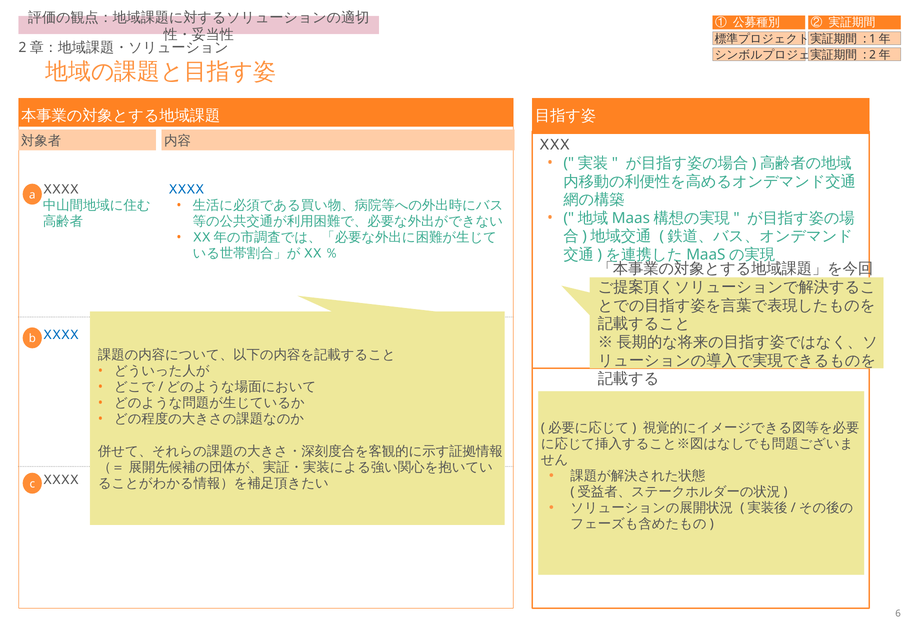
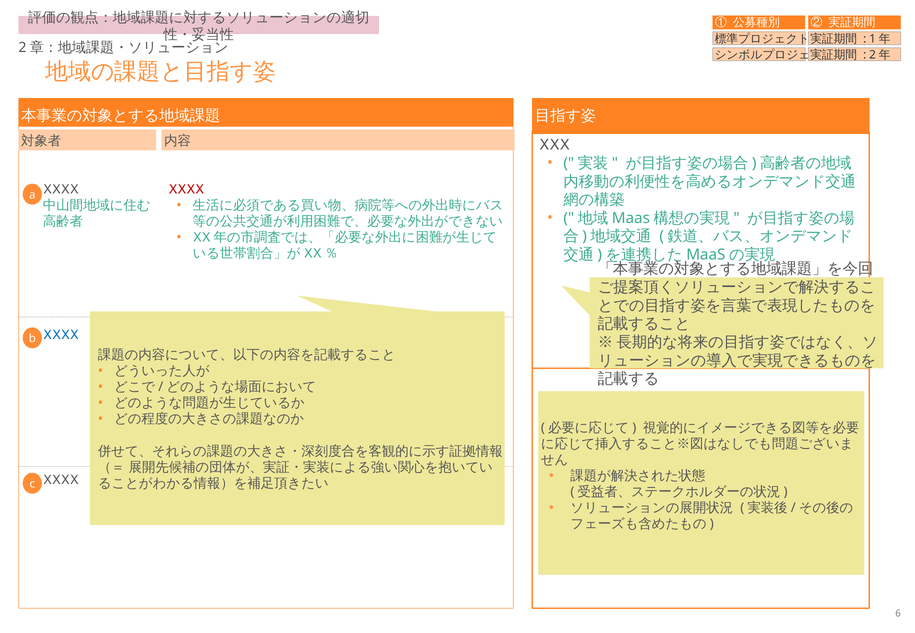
XXXX at (186, 190) colour: blue -> red
